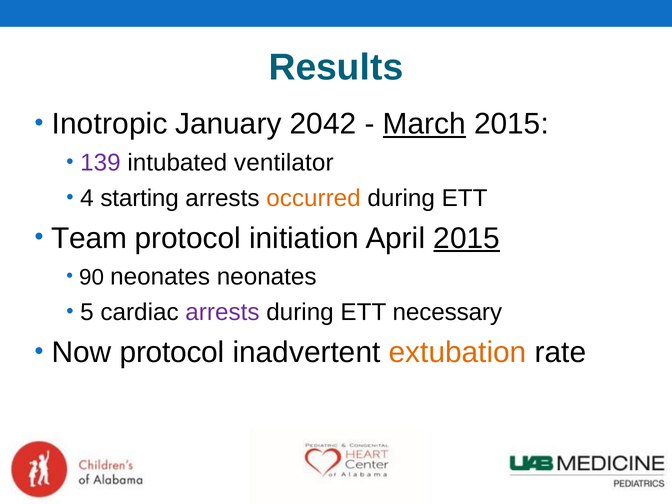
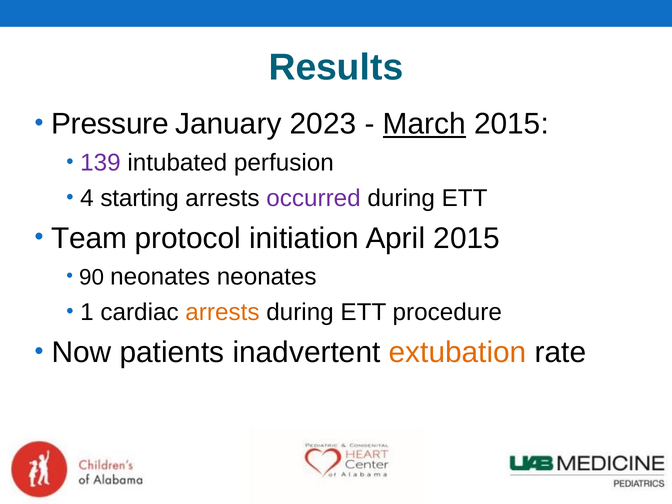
Inotropic: Inotropic -> Pressure
2042: 2042 -> 2023
ventilator: ventilator -> perfusion
occurred colour: orange -> purple
2015 at (467, 238) underline: present -> none
5: 5 -> 1
arrests at (222, 312) colour: purple -> orange
necessary: necessary -> procedure
Now protocol: protocol -> patients
